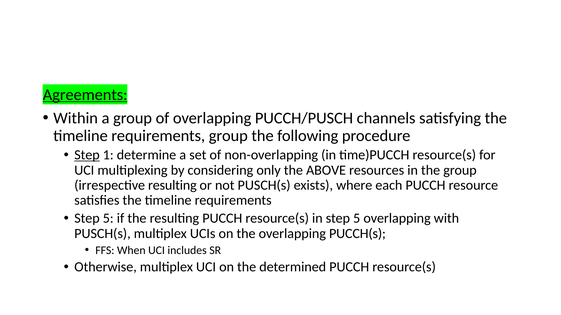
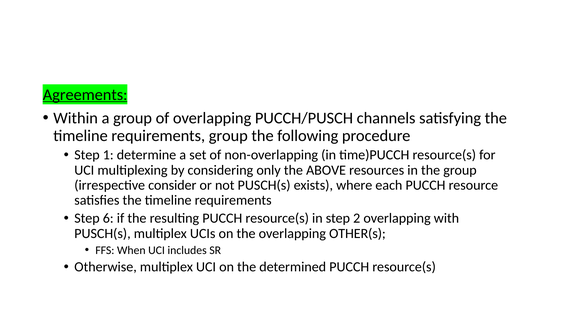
Step at (87, 155) underline: present -> none
irrespective resulting: resulting -> consider
5 at (108, 219): 5 -> 6
in step 5: 5 -> 2
PUCCH(s: PUCCH(s -> OTHER(s
